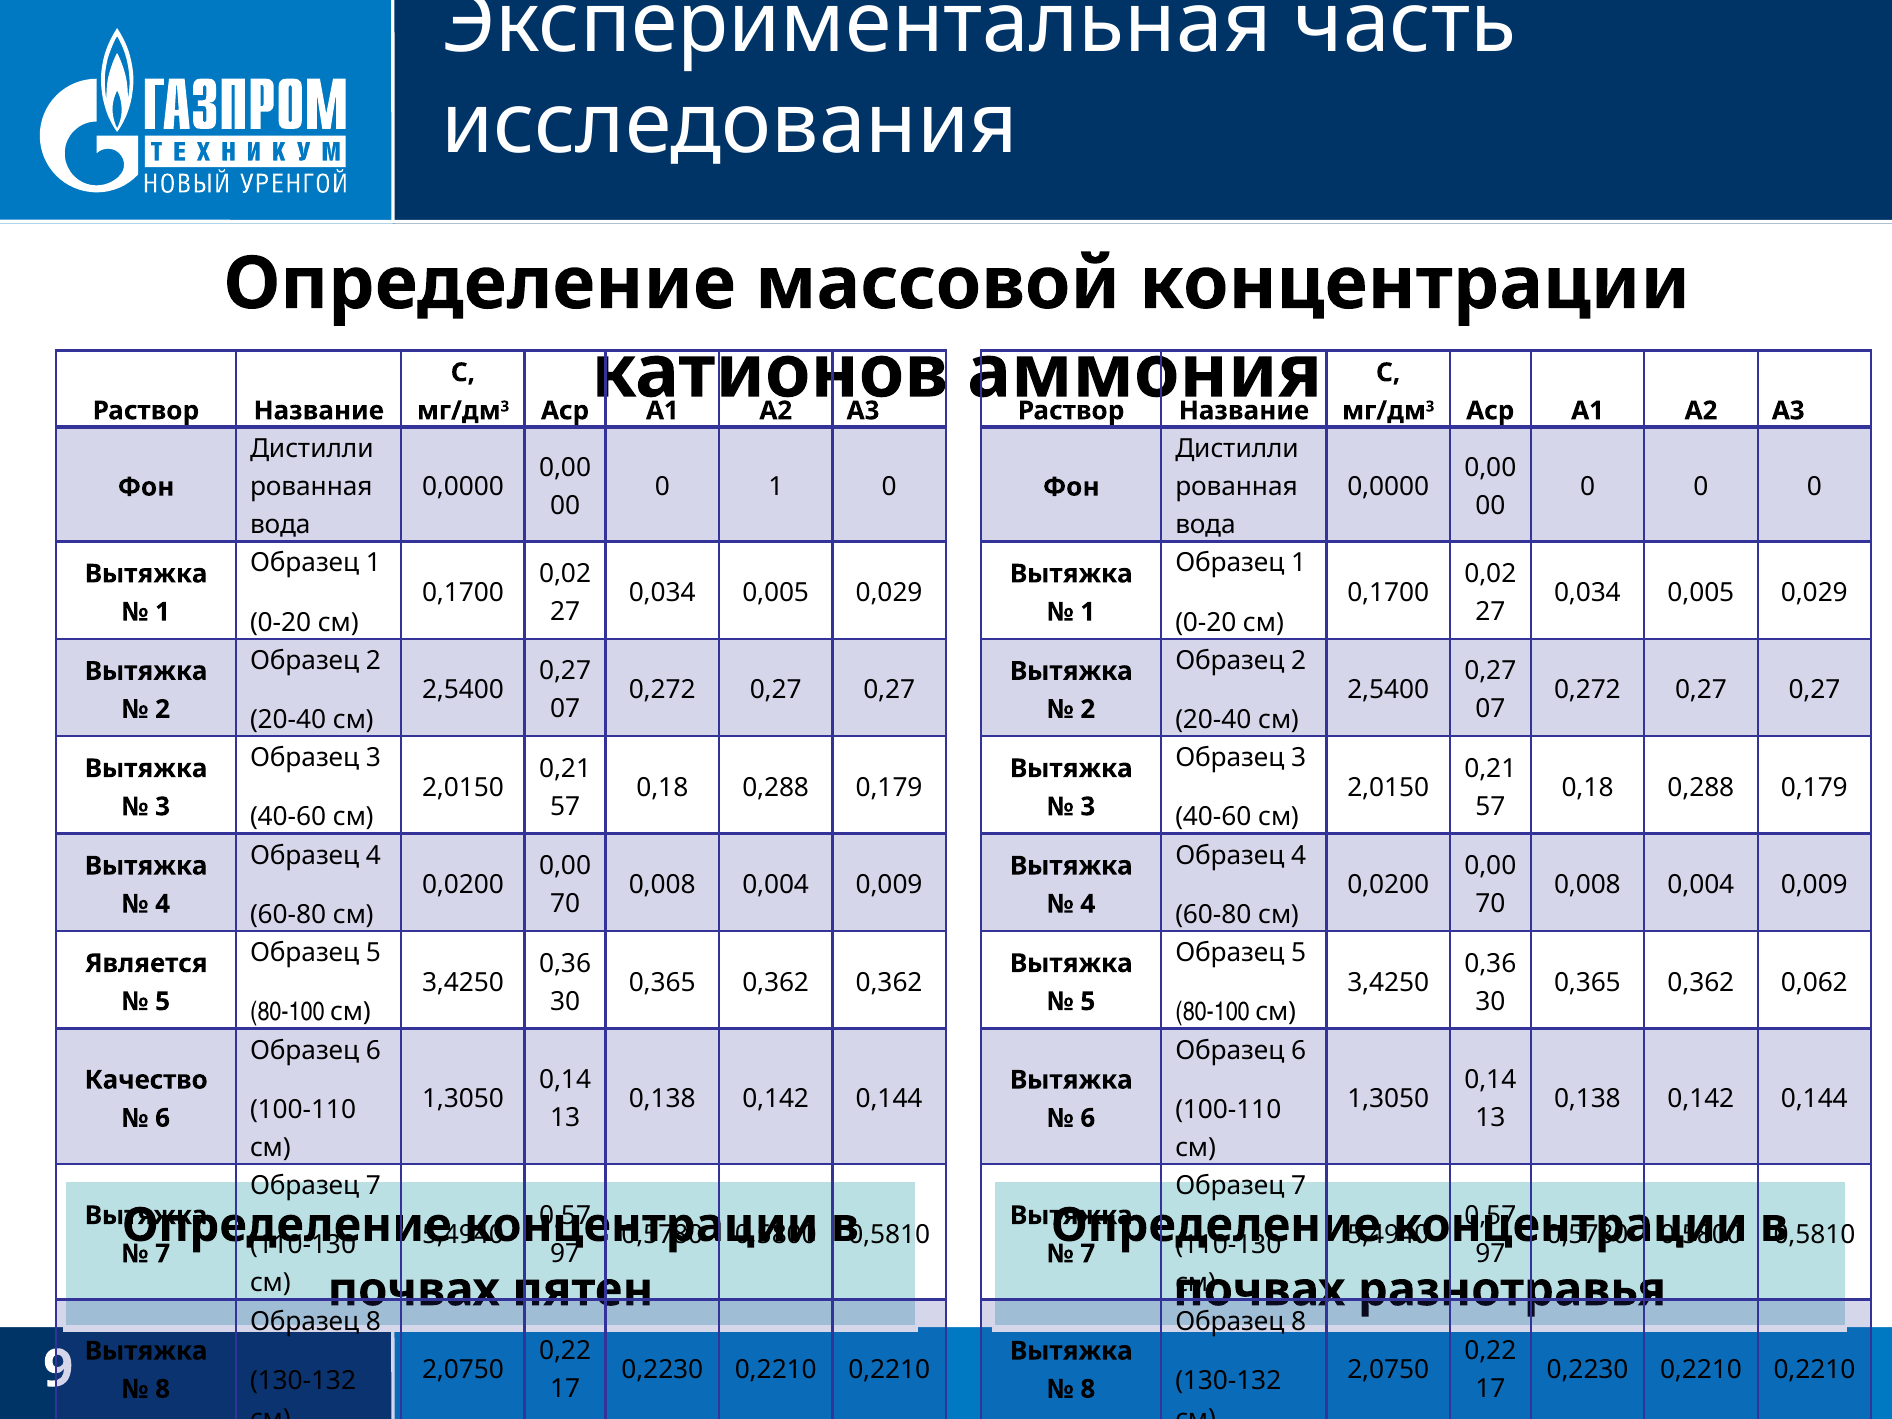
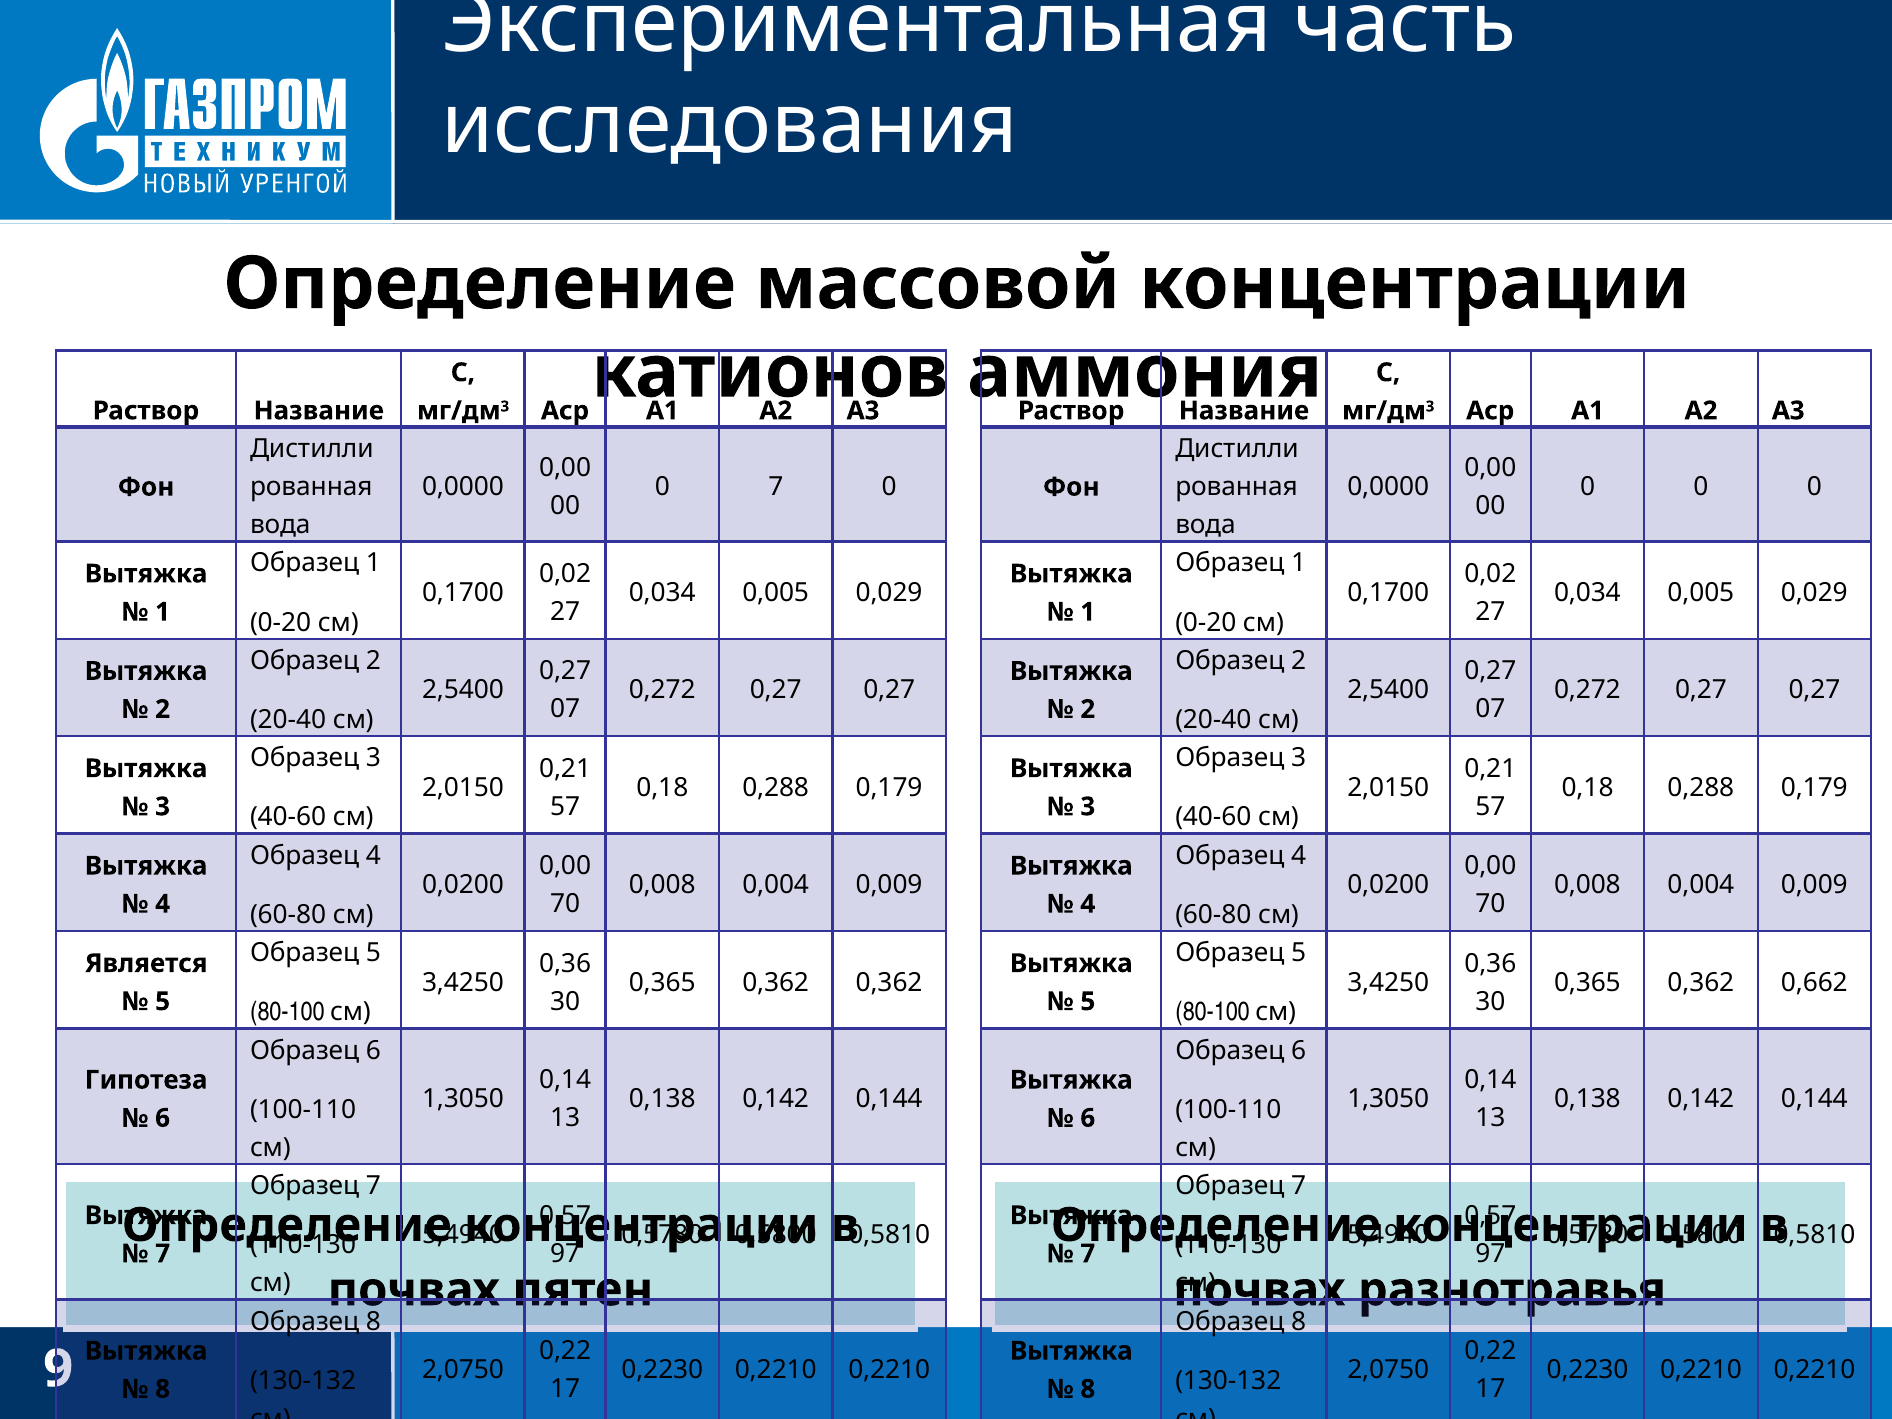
0 1: 1 -> 7
0,062: 0,062 -> 0,662
Качество: Качество -> Гипотеза
